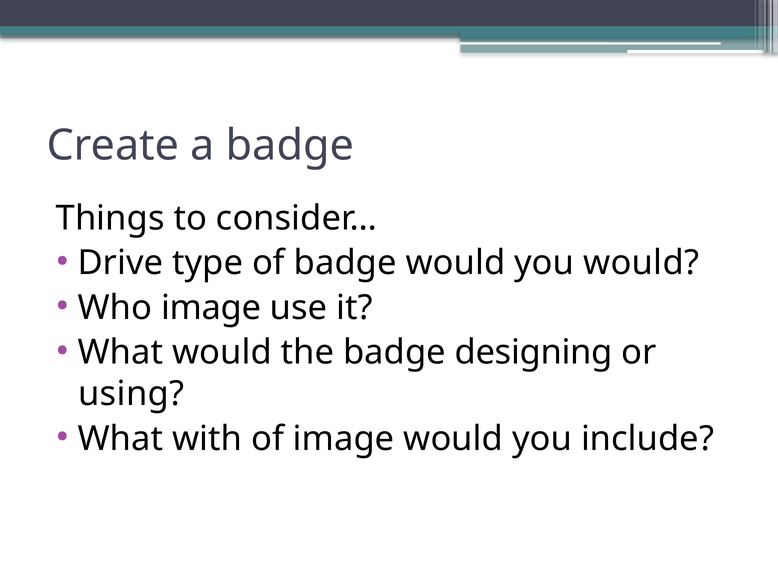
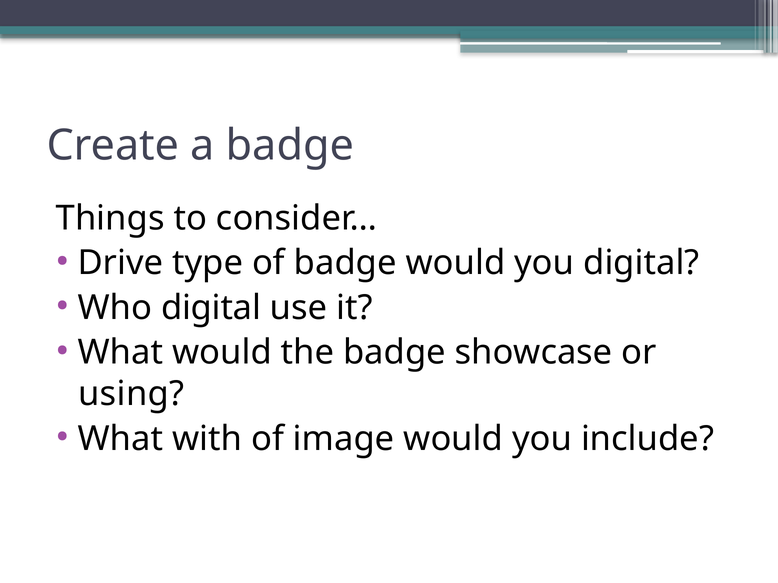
you would: would -> digital
Who image: image -> digital
designing: designing -> showcase
